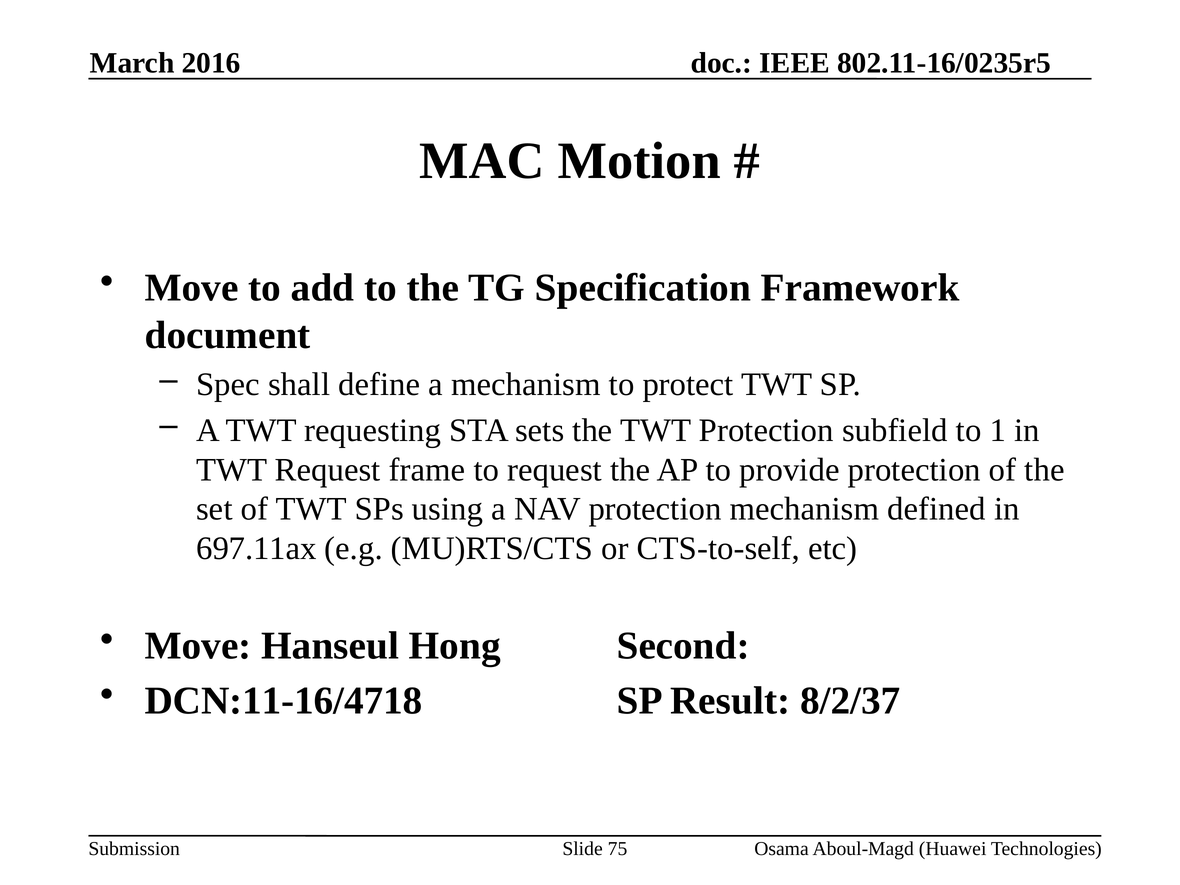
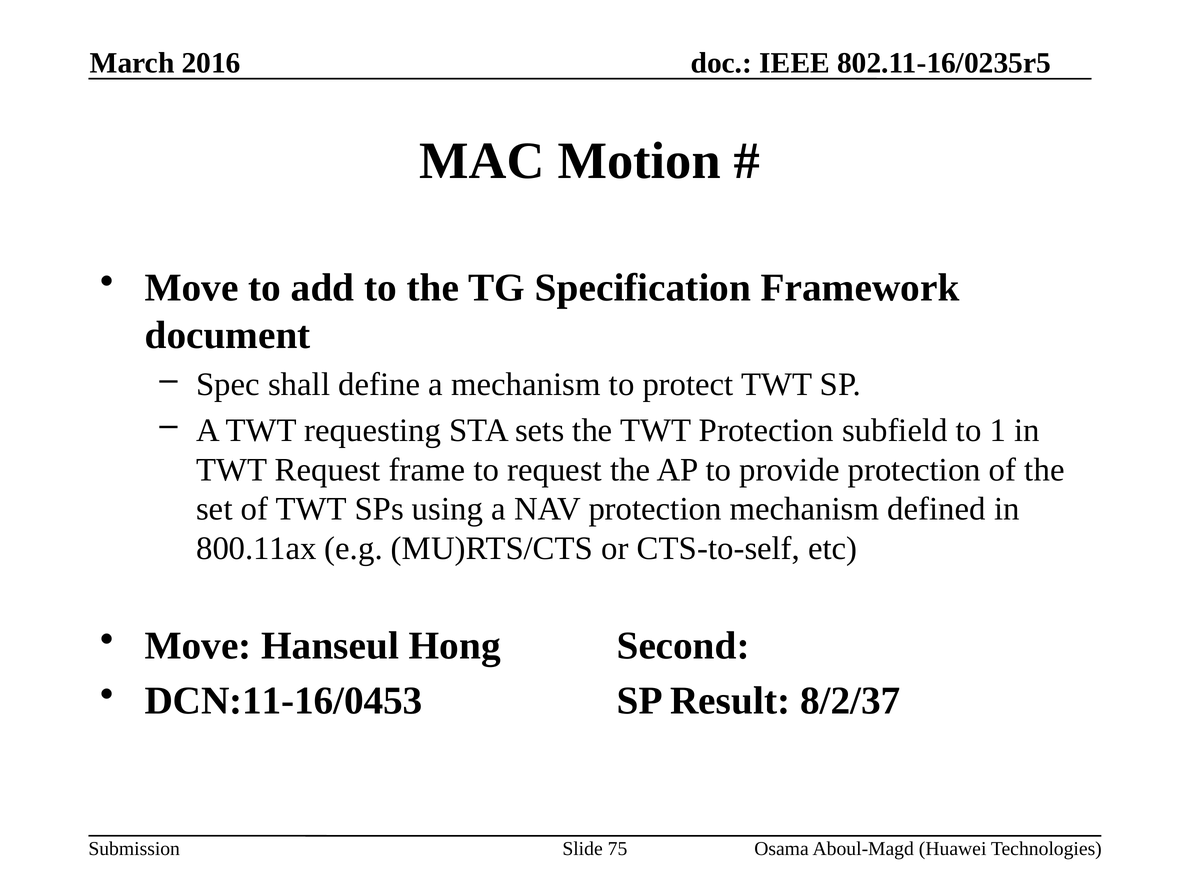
697.11ax: 697.11ax -> 800.11ax
DCN:11-16/4718: DCN:11-16/4718 -> DCN:11-16/0453
